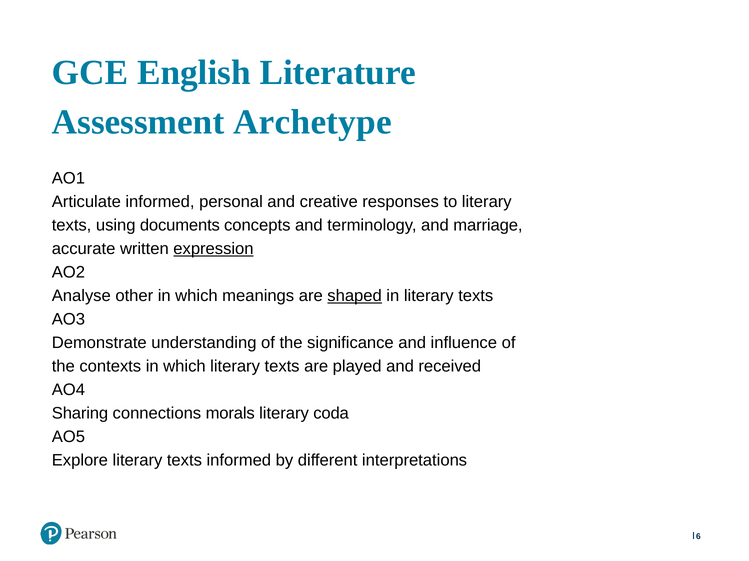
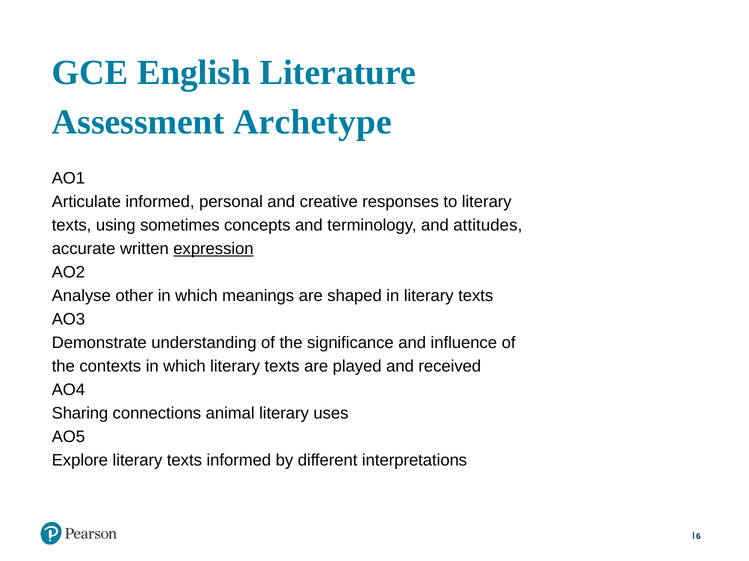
documents: documents -> sometimes
marriage: marriage -> attitudes
shaped underline: present -> none
morals: morals -> animal
coda: coda -> uses
